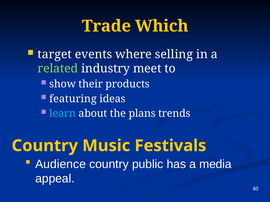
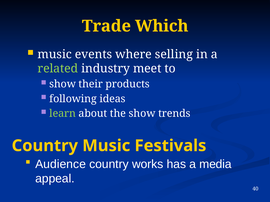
target at (55, 54): target -> music
featuring: featuring -> following
learn colour: light blue -> light green
the plans: plans -> show
public: public -> works
